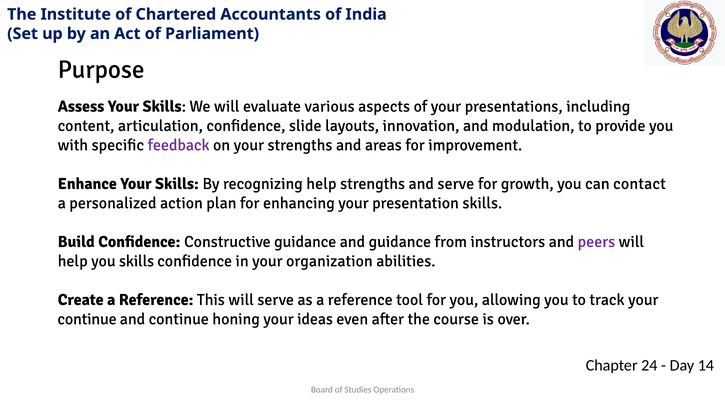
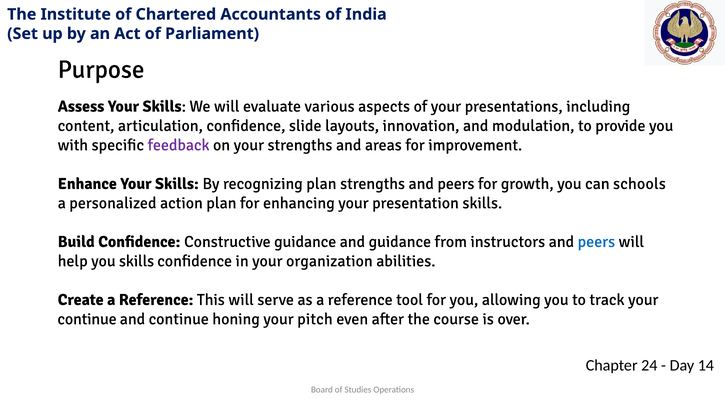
recognizing help: help -> plan
strengths and serve: serve -> peers
contact: contact -> schools
peers at (596, 242) colour: purple -> blue
ideas: ideas -> pitch
